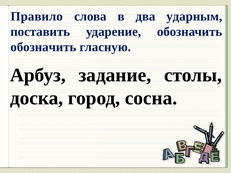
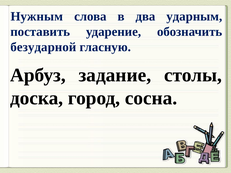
Правило: Правило -> Нужным
обозначить at (43, 47): обозначить -> безударной
